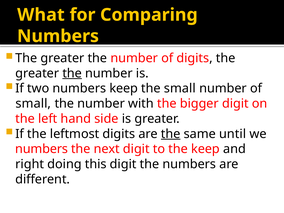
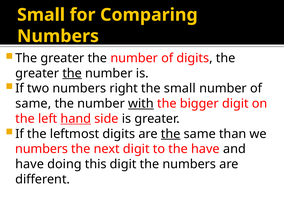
What at (41, 15): What -> Small
numbers keep: keep -> right
small at (33, 104): small -> same
with underline: none -> present
hand underline: none -> present
until: until -> than
the keep: keep -> have
right at (30, 164): right -> have
